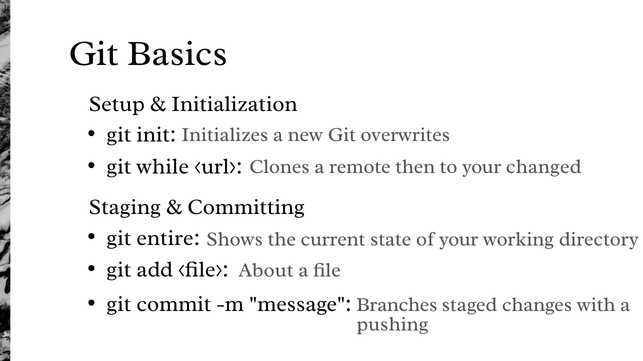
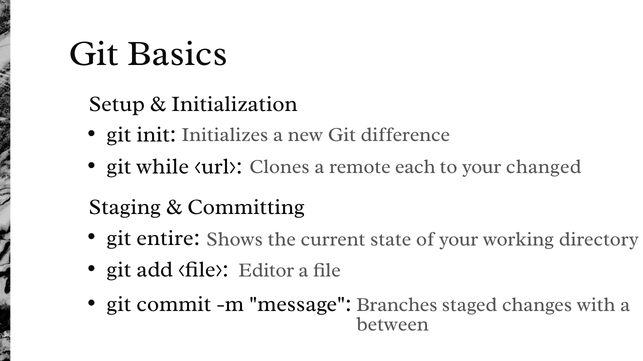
overwrites: overwrites -> difference
then: then -> each
About: About -> Editor
pushing: pushing -> between
